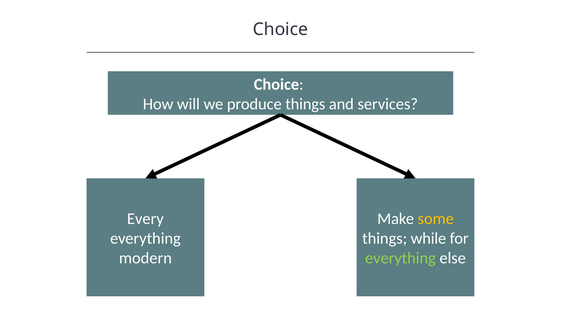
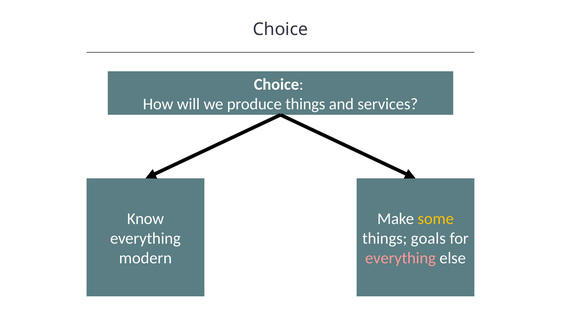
Every: Every -> Know
while: while -> goals
everything at (400, 258) colour: light green -> pink
